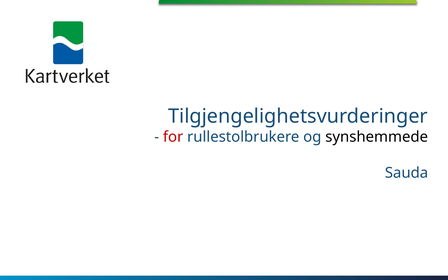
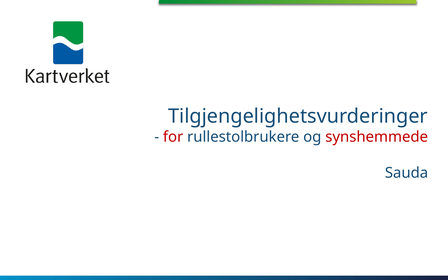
synshemmede colour: black -> red
